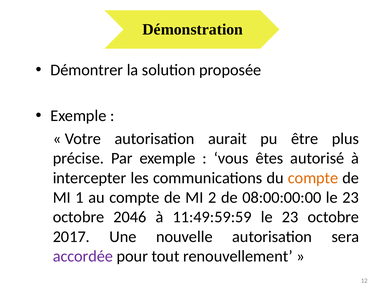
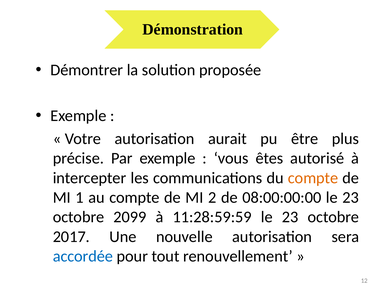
2046: 2046 -> 2099
11:49:59:59: 11:49:59:59 -> 11:28:59:59
accordée colour: purple -> blue
